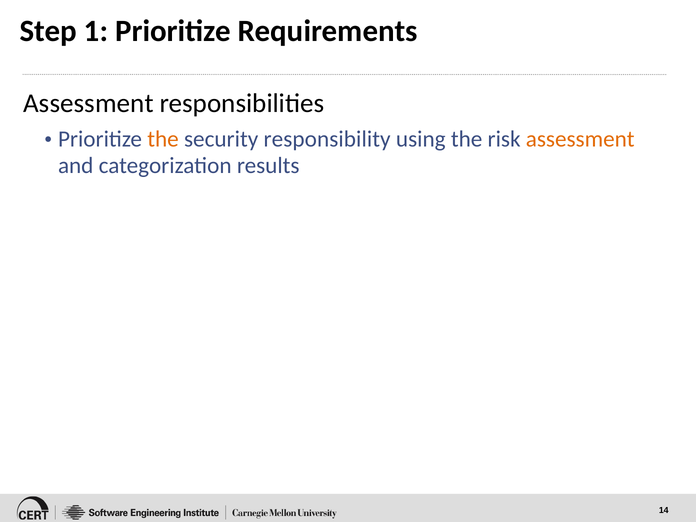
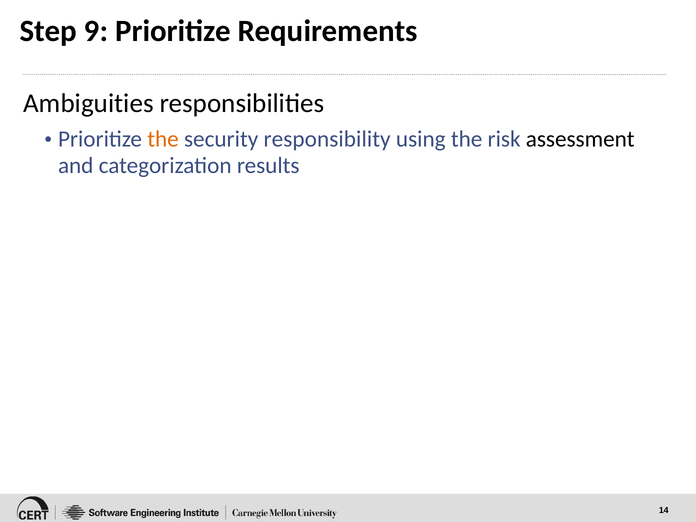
1: 1 -> 9
Assessment at (88, 104): Assessment -> Ambiguities
assessment at (580, 139) colour: orange -> black
